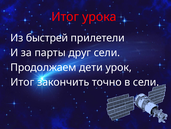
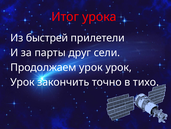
Продолжаем дети: дети -> урок
Итог at (22, 82): Итог -> Урок
в сели: сели -> тихо
